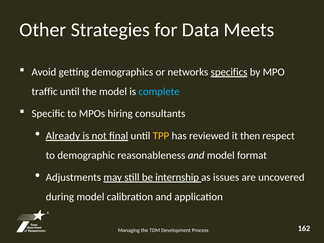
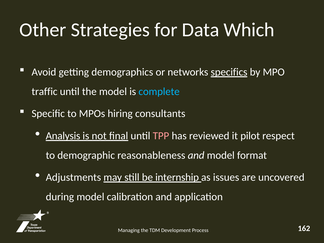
Meets: Meets -> Which
Already: Already -> Analysis
TPP colour: yellow -> pink
then: then -> pilot
